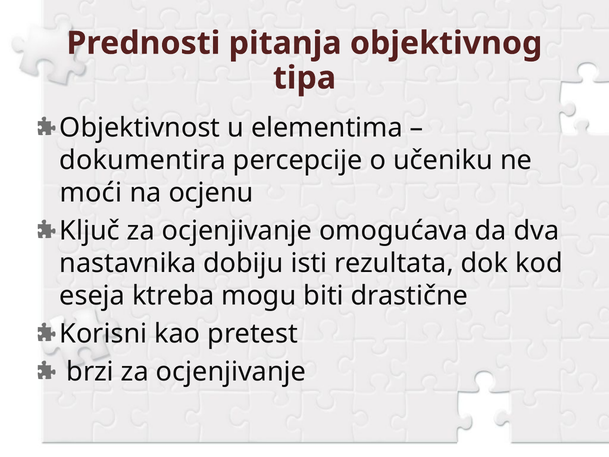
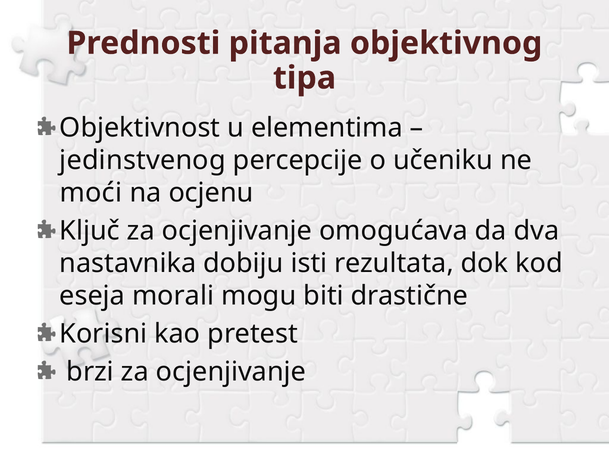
dokumentira: dokumentira -> jedinstvenog
ktreba: ktreba -> morali
